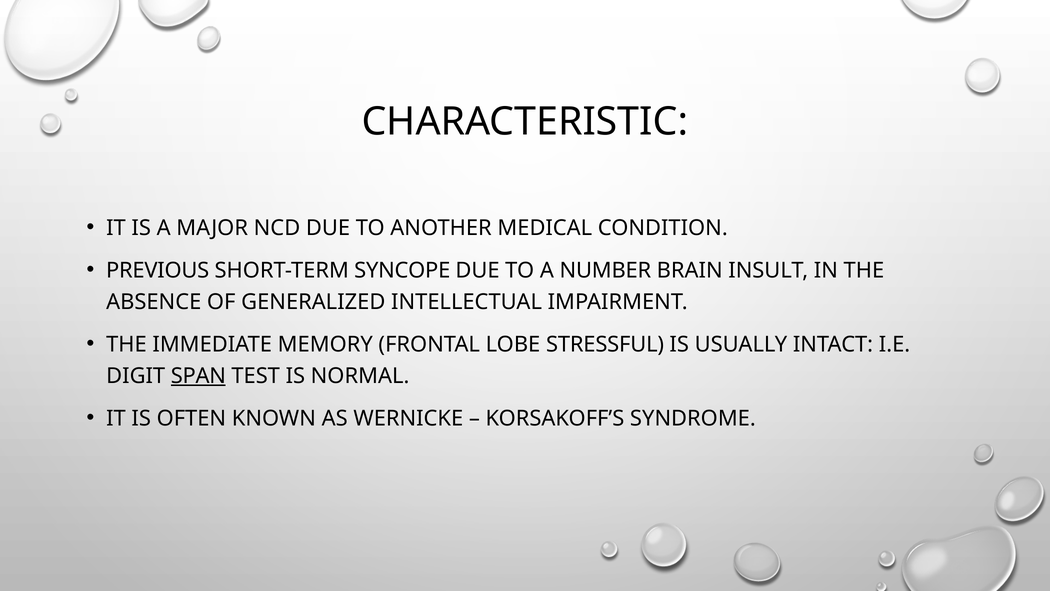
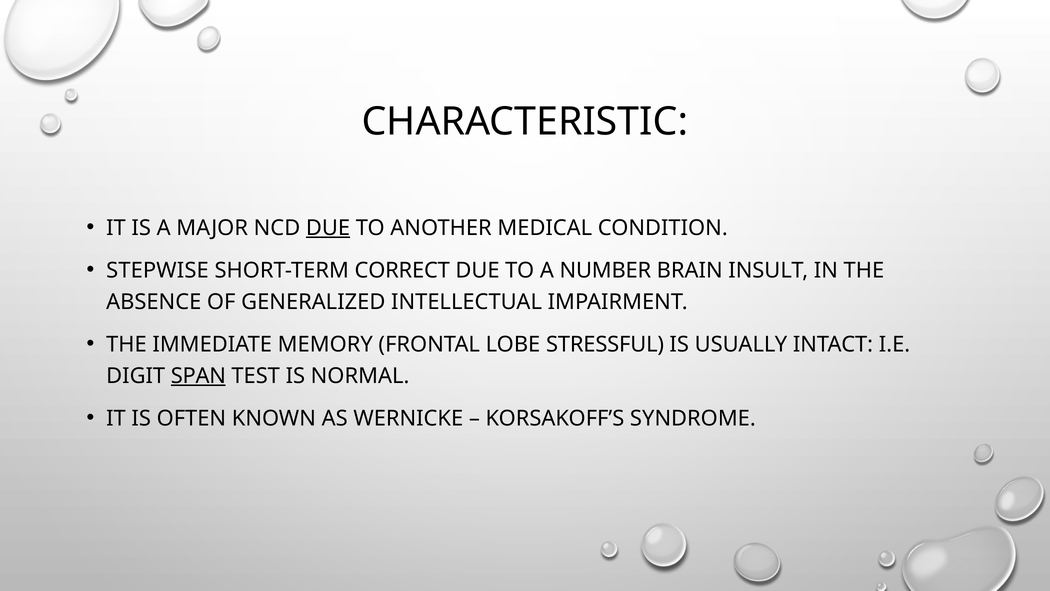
DUE at (328, 228) underline: none -> present
PREVIOUS: PREVIOUS -> STEPWISE
SYNCOPE: SYNCOPE -> CORRECT
